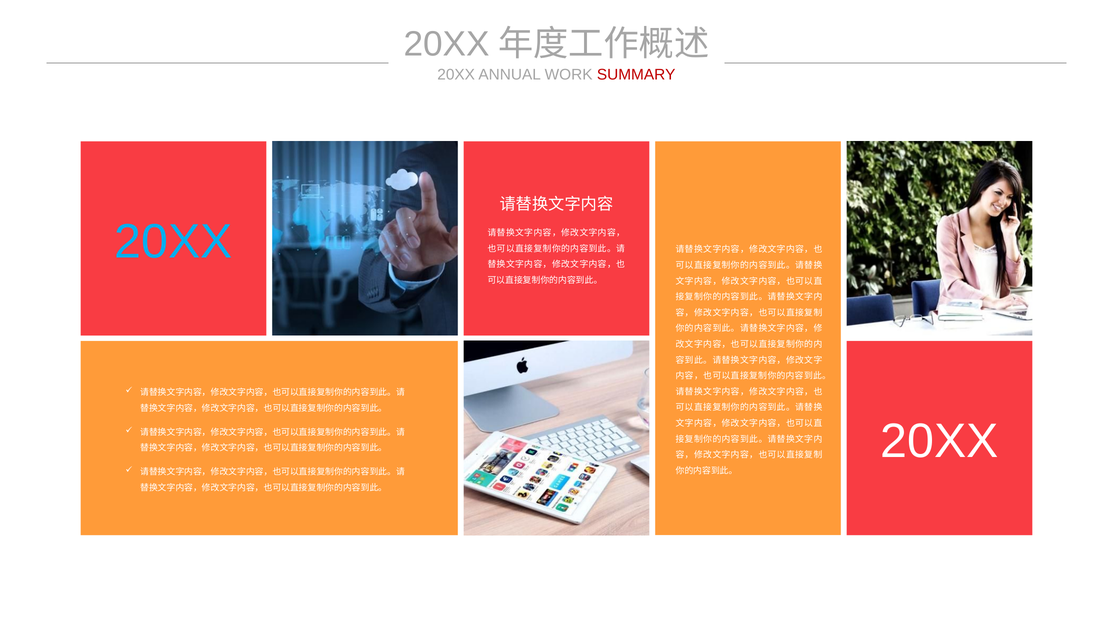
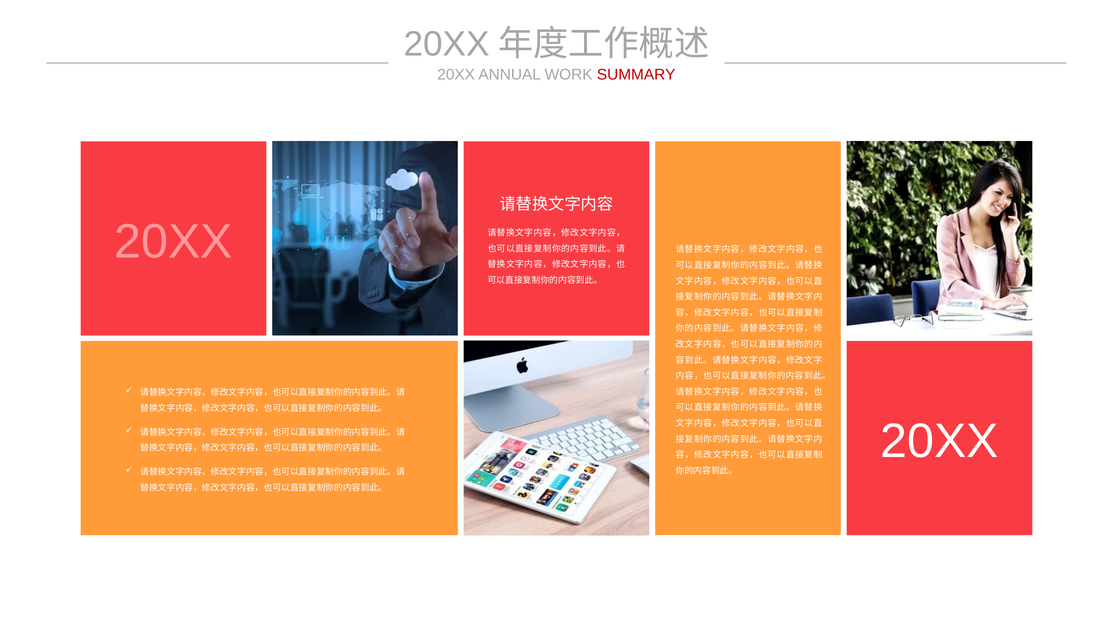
20XX at (173, 242) colour: light blue -> pink
